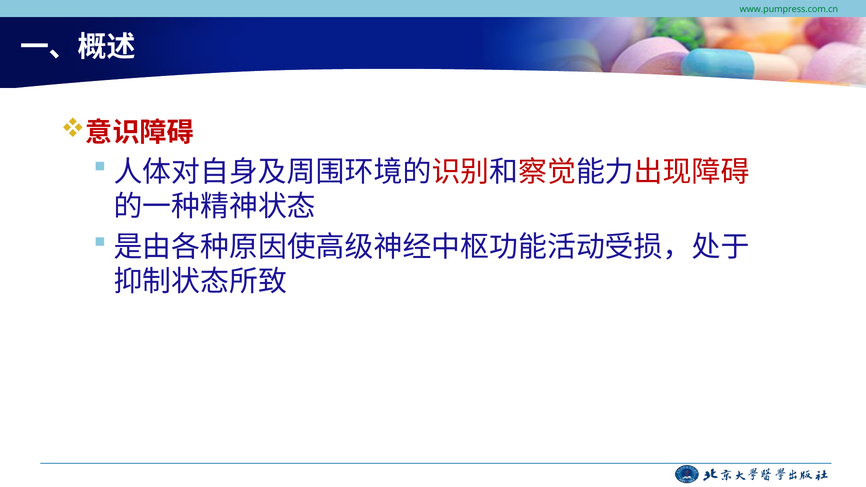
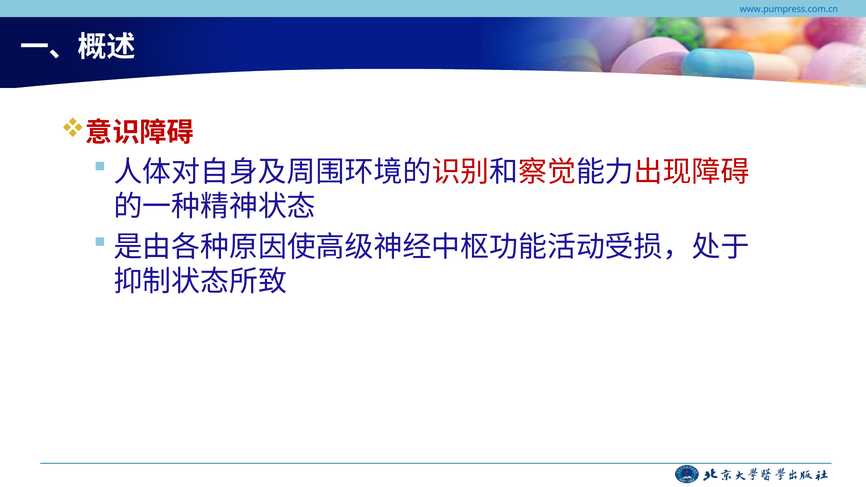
www.pumpress.com.cn colour: green -> blue
